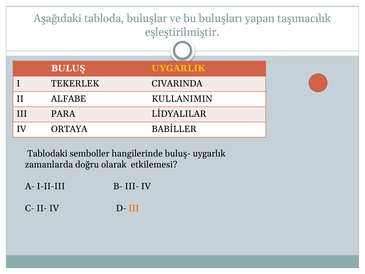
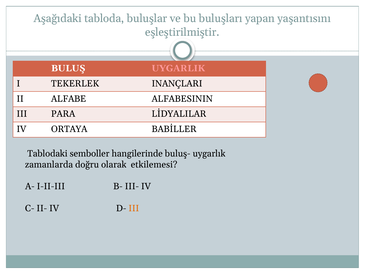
taşımacılık: taşımacılık -> yaşantısını
UYGARLIK colour: yellow -> pink
CIVARINDA: CIVARINDA -> INANÇLARI
KULLANIMIN: KULLANIMIN -> ALFABESININ
